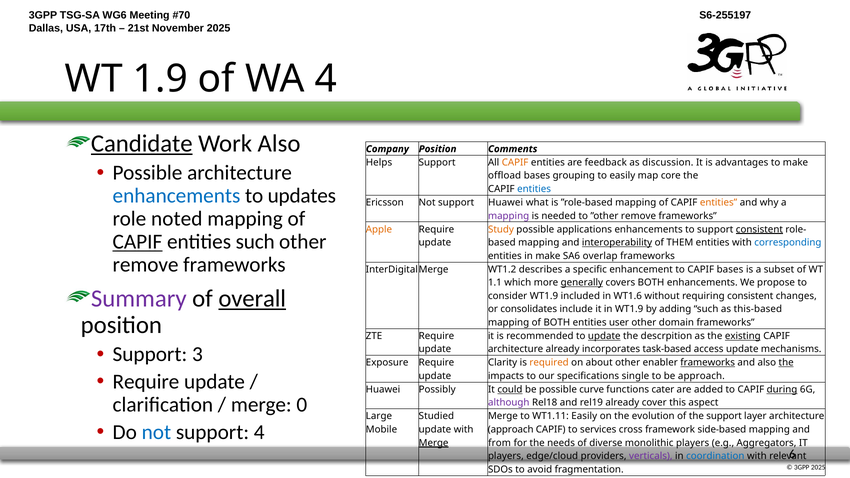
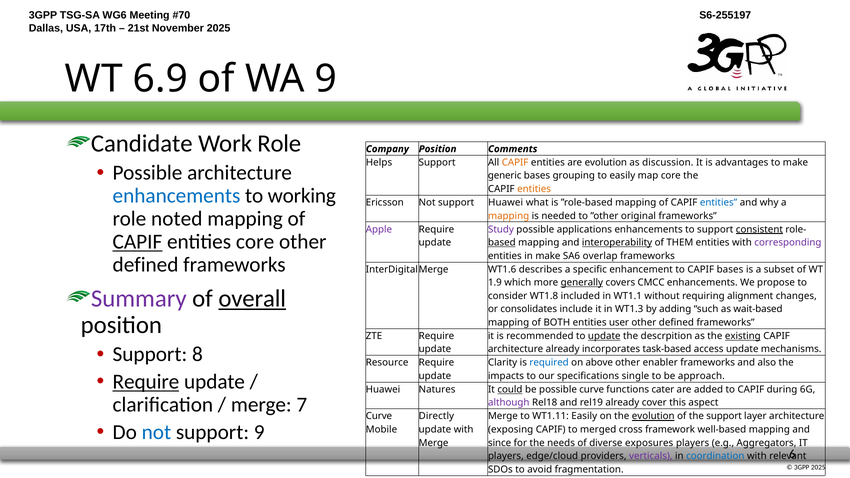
1.9: 1.9 -> 6.9
WA 4: 4 -> 9
Candidate underline: present -> none
Work Also: Also -> Role
are feedback: feedback -> evolution
offload: offload -> generic
entities at (534, 189) colour: blue -> orange
updates: updates -> working
entities at (719, 203) colour: orange -> blue
mapping at (509, 216) colour: purple -> orange
”other remove: remove -> original
Apple colour: orange -> purple
Study colour: orange -> purple
entities such: such -> core
based underline: none -> present
corresponding colour: blue -> purple
remove at (146, 265): remove -> defined
WT1.2: WT1.2 -> WT1.6
1.1: 1.1 -> 1.9
covers BOTH: BOTH -> CMCC
consider WT1.9: WT1.9 -> WT1.8
WT1.6: WT1.6 -> WT1.1
requiring consistent: consistent -> alignment
in WT1.9: WT1.9 -> WT1.3
this-based: this-based -> wait-based
domain at (676, 323): domain -> defined
3: 3 -> 8
Exposure: Exposure -> Resource
required colour: orange -> blue
about: about -> above
frameworks at (708, 363) underline: present -> none
the at (786, 363) underline: present -> none
Require at (146, 382) underline: none -> present
Possibly: Possibly -> Natures
during underline: present -> none
0: 0 -> 7
Large at (379, 416): Large -> Curve
Studied: Studied -> Directly
evolution at (653, 416) underline: none -> present
support 4: 4 -> 9
approach at (511, 430): approach -> exposing
services: services -> merged
side-based: side-based -> well-based
Merge at (434, 443) underline: present -> none
from: from -> since
monolithic: monolithic -> exposures
